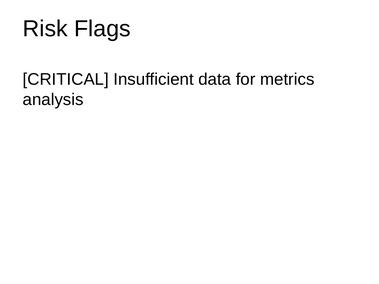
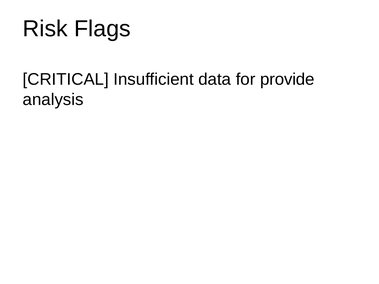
metrics: metrics -> provide
